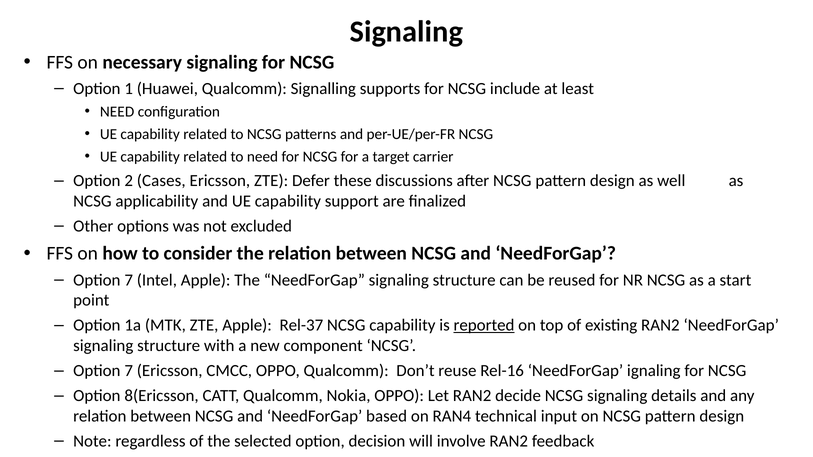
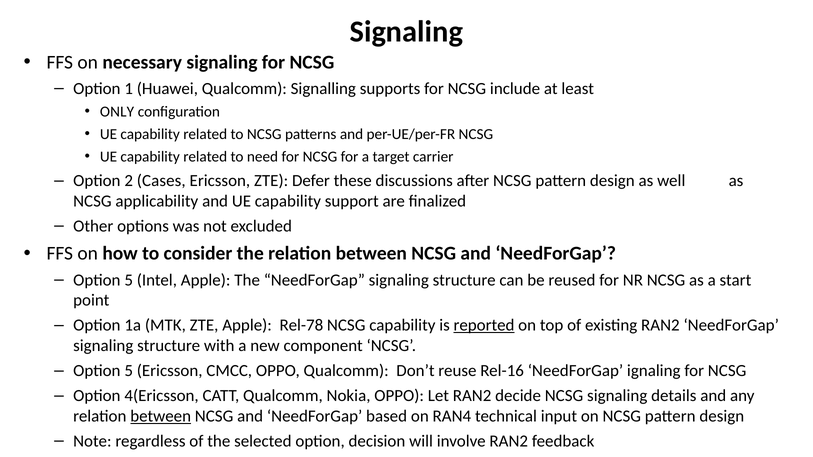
NEED at (117, 112): NEED -> ONLY
7 at (129, 280): 7 -> 5
Rel-37: Rel-37 -> Rel-78
7 at (129, 371): 7 -> 5
8(Ericsson: 8(Ericsson -> 4(Ericsson
between at (161, 416) underline: none -> present
